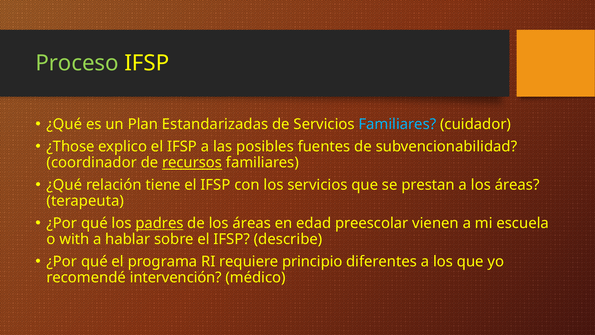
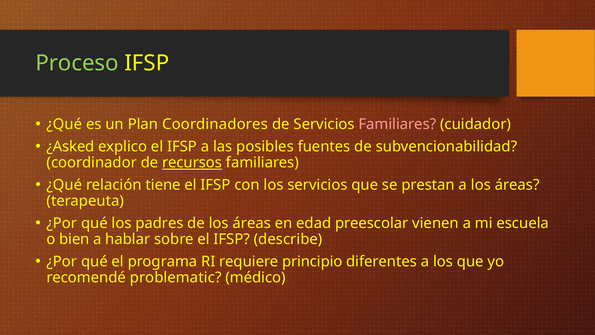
Estandarizadas: Estandarizadas -> Coordinadores
Familiares at (397, 124) colour: light blue -> pink
¿Those: ¿Those -> ¿Asked
padres underline: present -> none
with: with -> bien
intervención: intervención -> problematic
